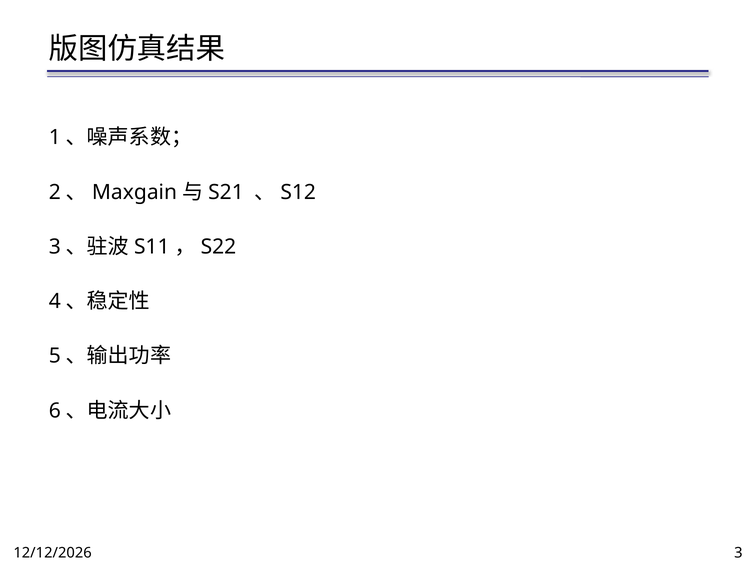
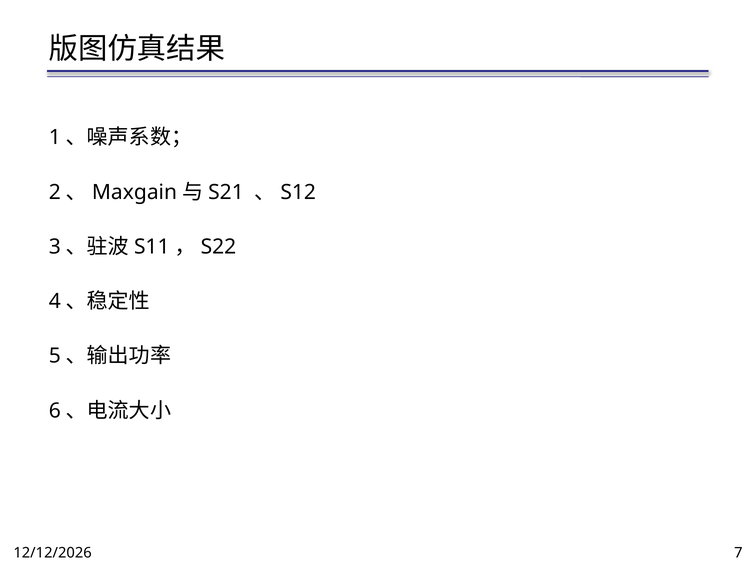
3 at (738, 553): 3 -> 7
